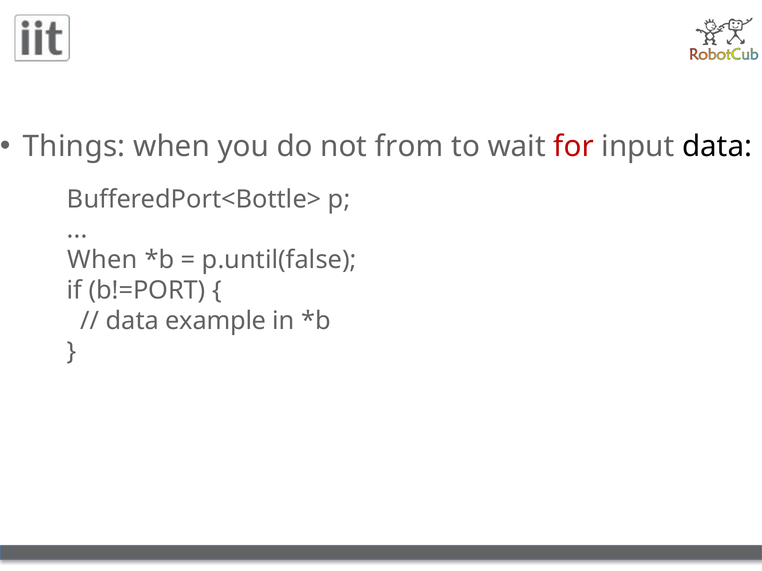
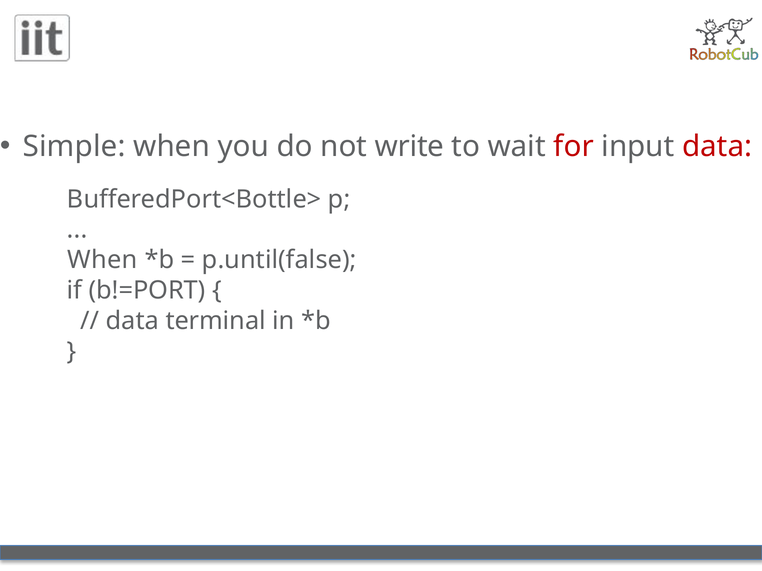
Things: Things -> Simple
from: from -> write
data at (717, 147) colour: black -> red
example: example -> terminal
